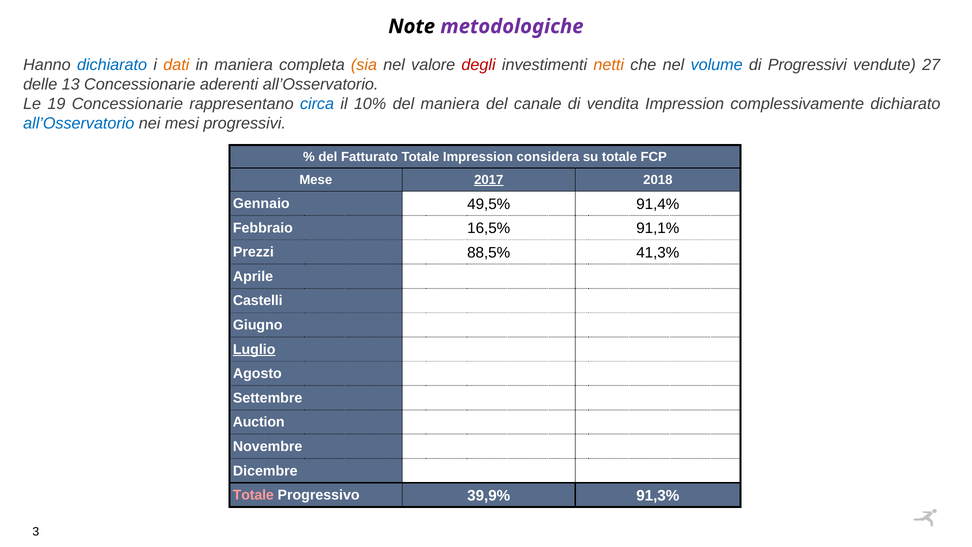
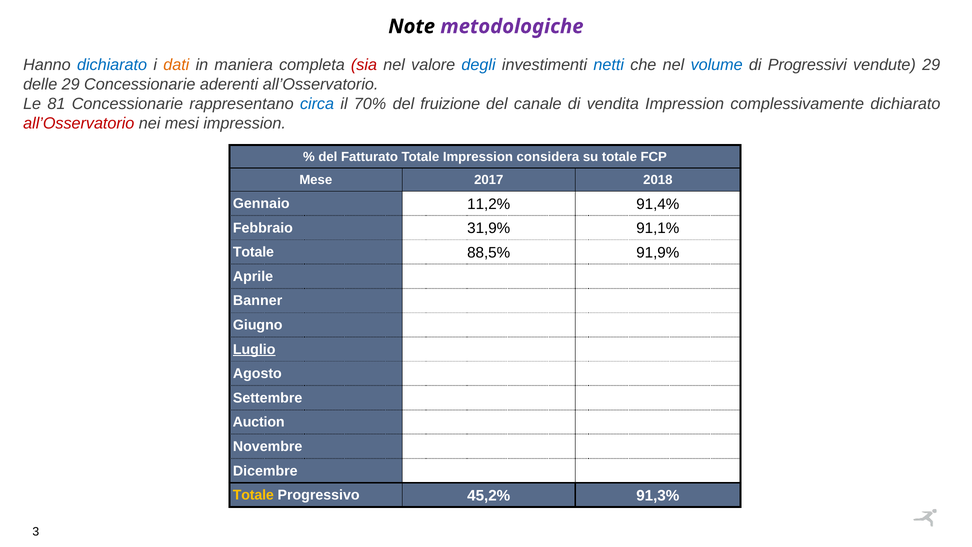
sia colour: orange -> red
degli colour: red -> blue
netti colour: orange -> blue
vendute 27: 27 -> 29
delle 13: 13 -> 29
19: 19 -> 81
10%: 10% -> 70%
del maniera: maniera -> fruizione
all’Osservatorio at (79, 123) colour: blue -> red
mesi progressivi: progressivi -> impression
2017 underline: present -> none
49,5%: 49,5% -> 11,2%
16,5%: 16,5% -> 31,9%
Prezzi at (253, 252): Prezzi -> Totale
41,3%: 41,3% -> 91,9%
Castelli: Castelli -> Banner
Totale at (253, 495) colour: pink -> yellow
39,9%: 39,9% -> 45,2%
